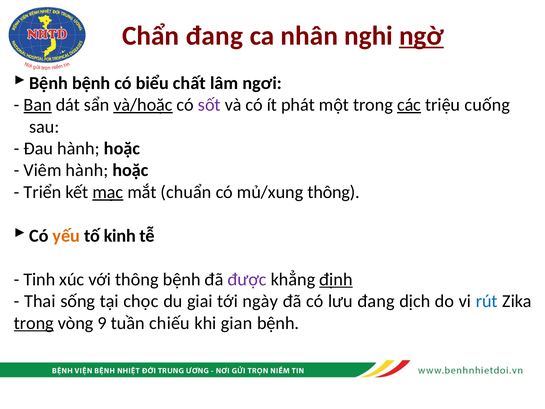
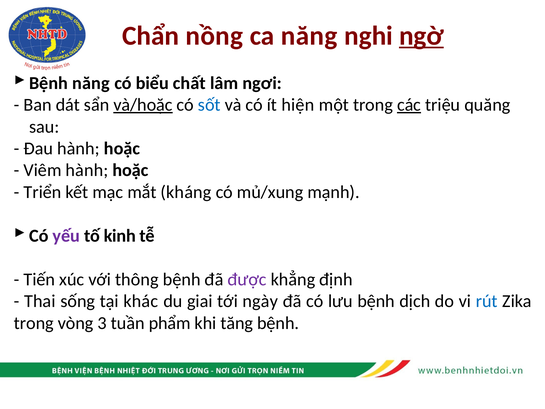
Chẩn đang: đang -> nồng
ca nhân: nhân -> năng
Bệnh bệnh: bệnh -> năng
Ban underline: present -> none
sốt colour: purple -> blue
phát: phát -> hiện
cuống: cuống -> quăng
mạc underline: present -> none
chuẩn: chuẩn -> kháng
mủ/xung thông: thông -> mạnh
yếu colour: orange -> purple
Tinh: Tinh -> Tiến
định underline: present -> none
chọc: chọc -> khác
lưu đang: đang -> bệnh
trong at (34, 323) underline: present -> none
9: 9 -> 3
chiếu: chiếu -> phẩm
gian: gian -> tăng
